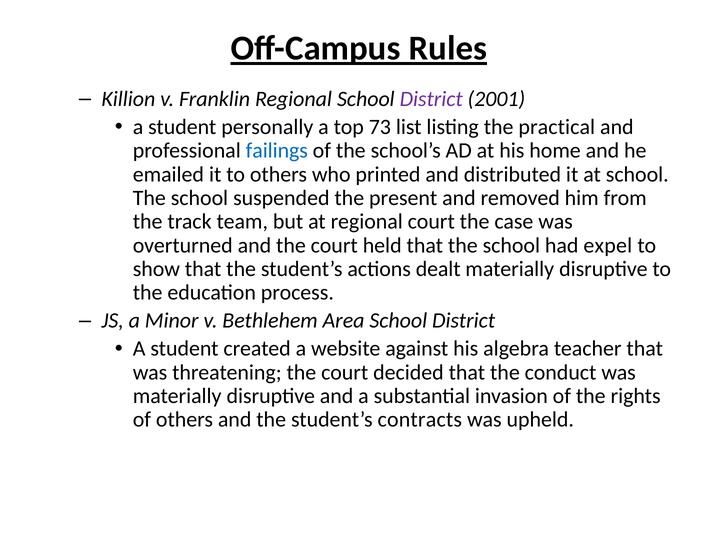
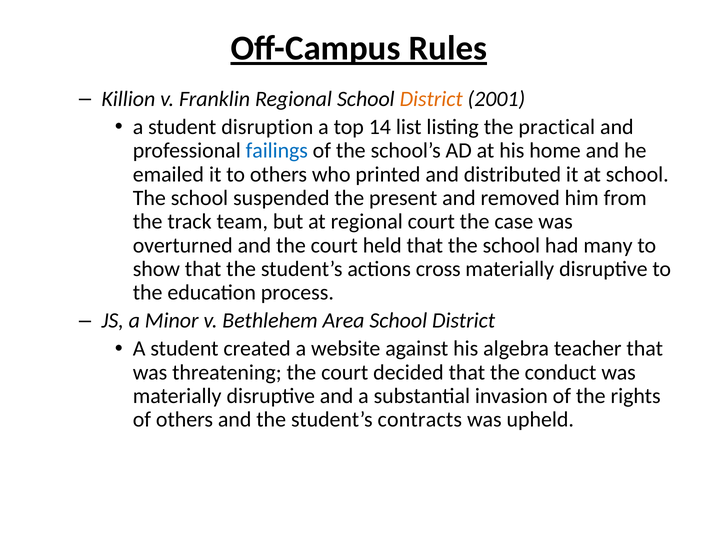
District at (431, 99) colour: purple -> orange
personally: personally -> disruption
73: 73 -> 14
expel: expel -> many
dealt: dealt -> cross
